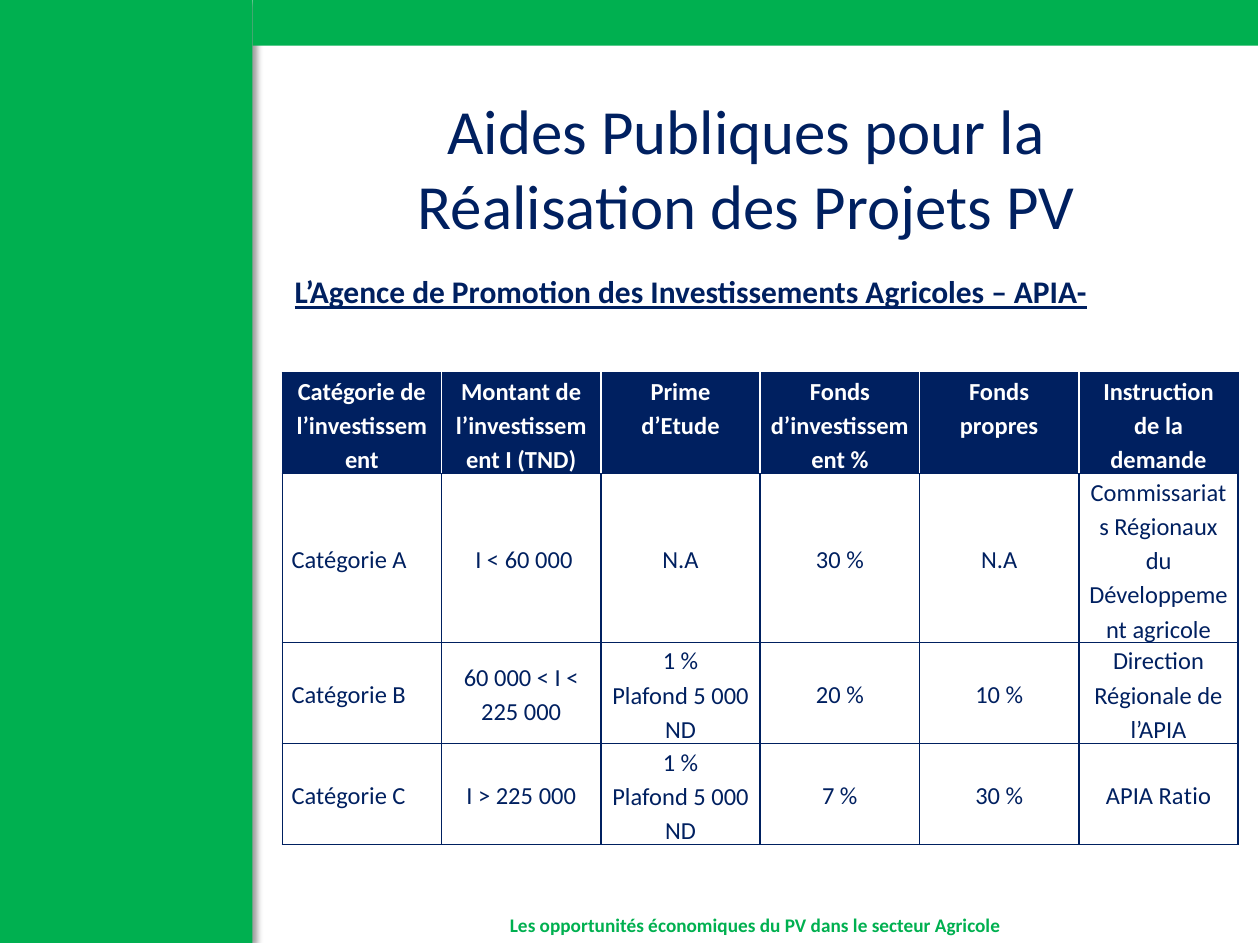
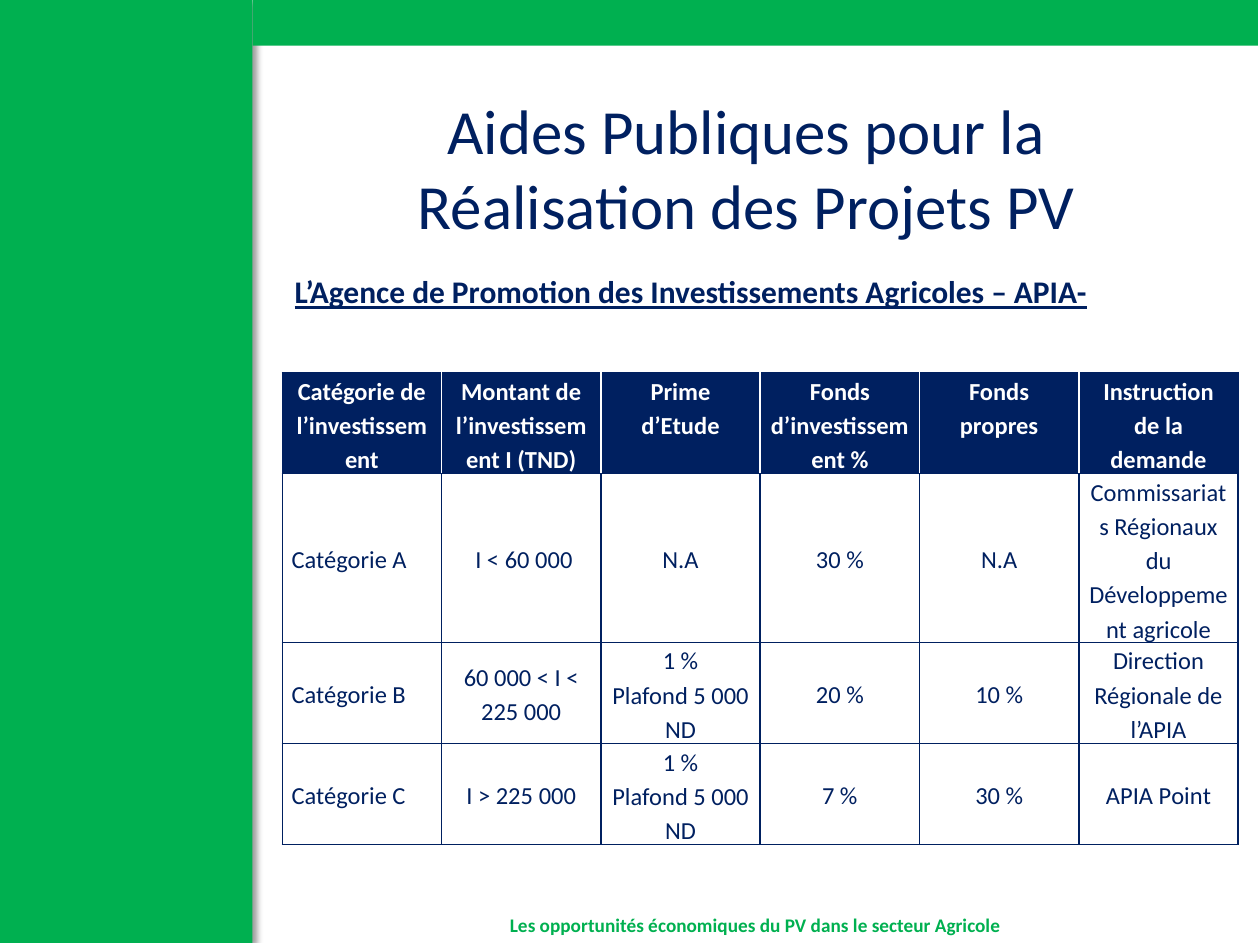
Ratio: Ratio -> Point
